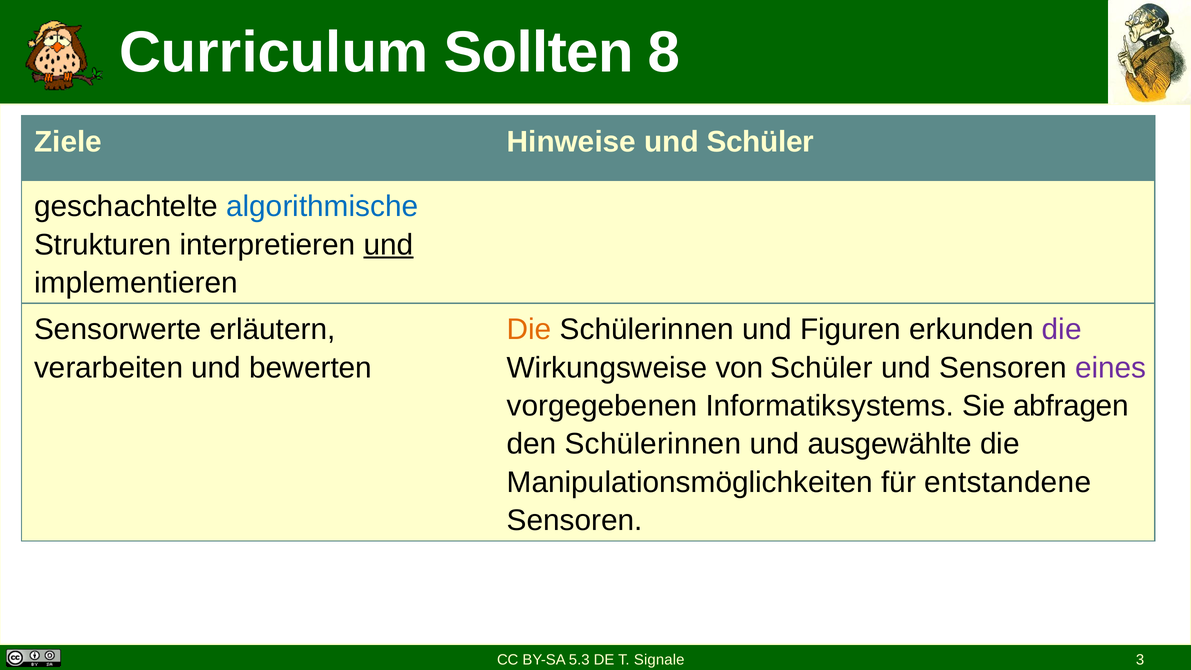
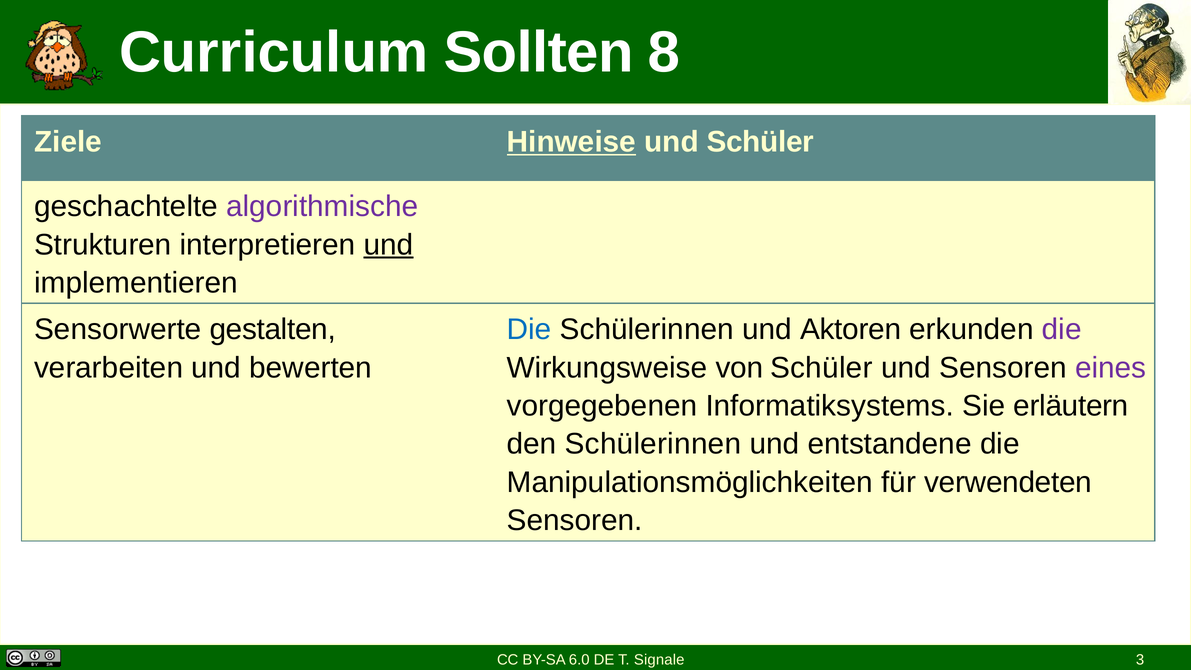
Hinweise underline: none -> present
algorithmische colour: blue -> purple
erläutern: erläutern -> gestalten
Die at (529, 330) colour: orange -> blue
Figuren: Figuren -> Aktoren
abfragen: abfragen -> erläutern
ausgewählte: ausgewählte -> entstandene
entstandene: entstandene -> verwendeten
5.3: 5.3 -> 6.0
